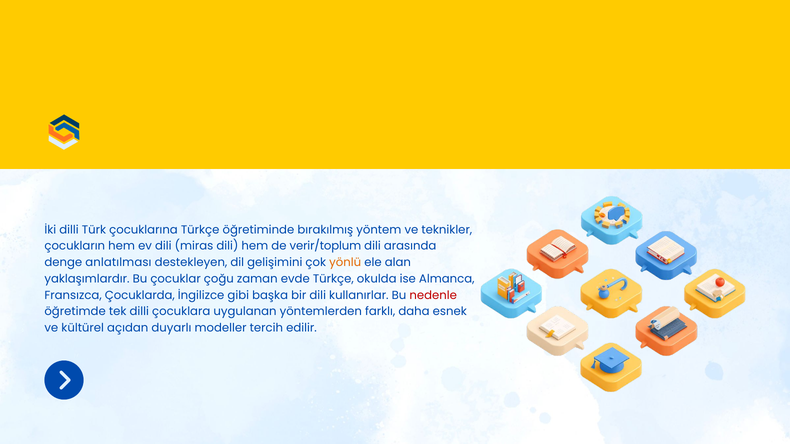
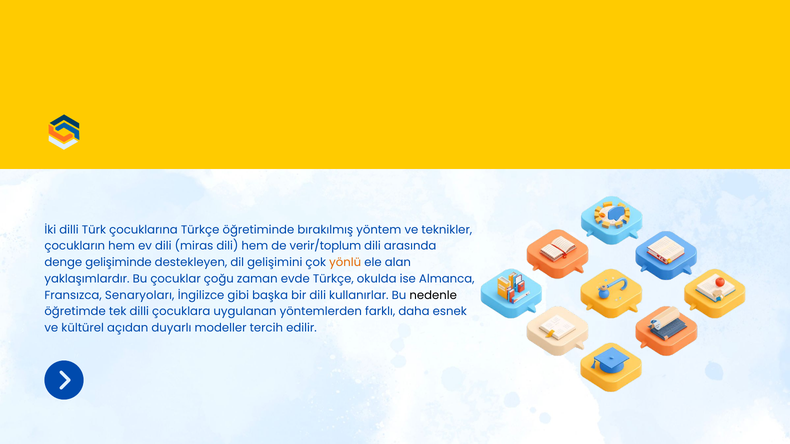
anlatılması: anlatılması -> gelişiminde
Çocuklarda: Çocuklarda -> Senaryoları
nedenle colour: red -> black
